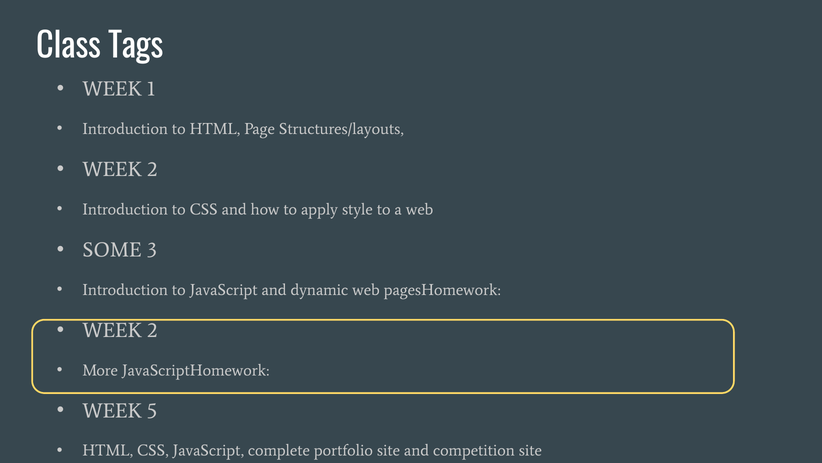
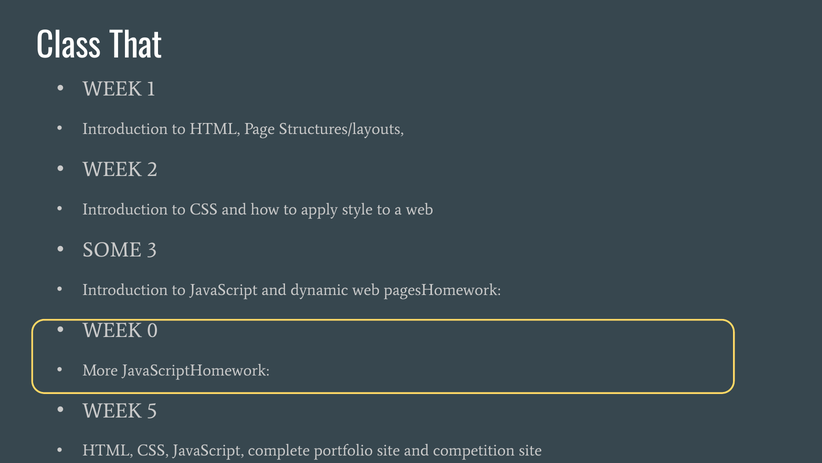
Tags: Tags -> That
2 at (152, 330): 2 -> 0
